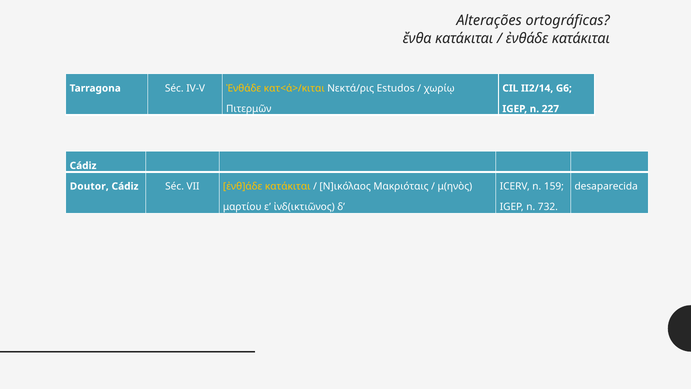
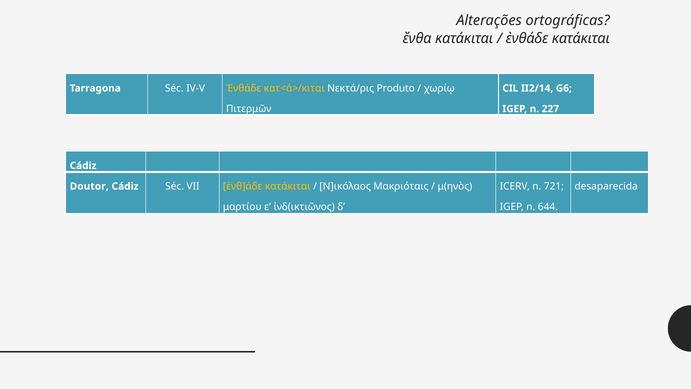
Estudos: Estudos -> Produto
159: 159 -> 721
732: 732 -> 644
